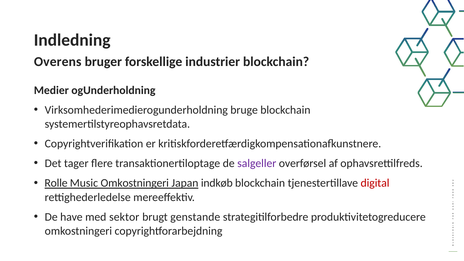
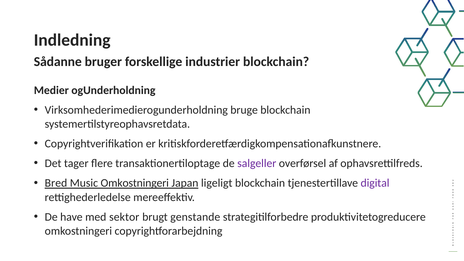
Overens: Overens -> Sådanne
Rolle: Rolle -> Bred
indkøb: indkøb -> ligeligt
digital colour: red -> purple
